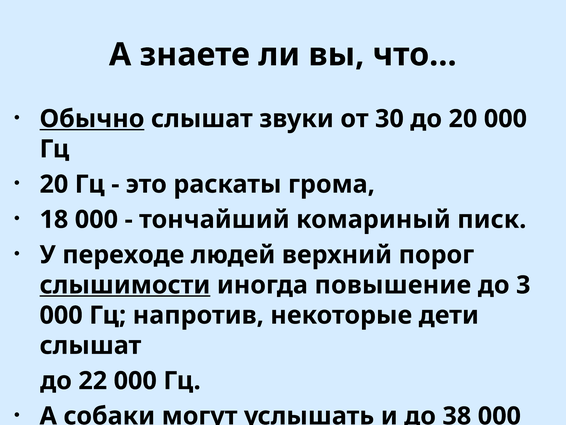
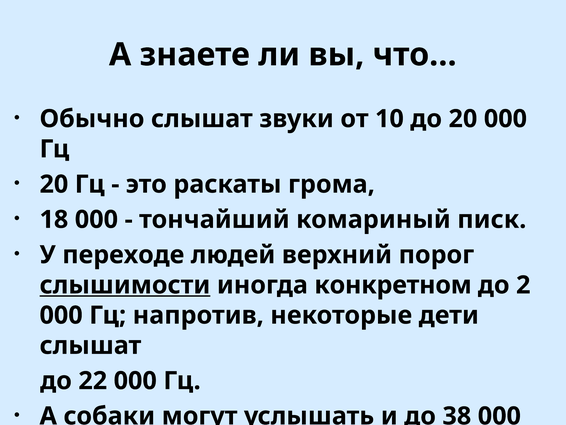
Обычно underline: present -> none
30: 30 -> 10
повышение: повышение -> конкретном
3: 3 -> 2
